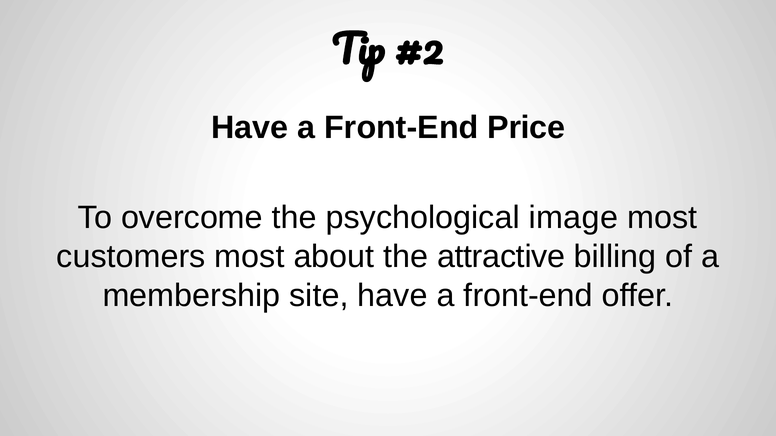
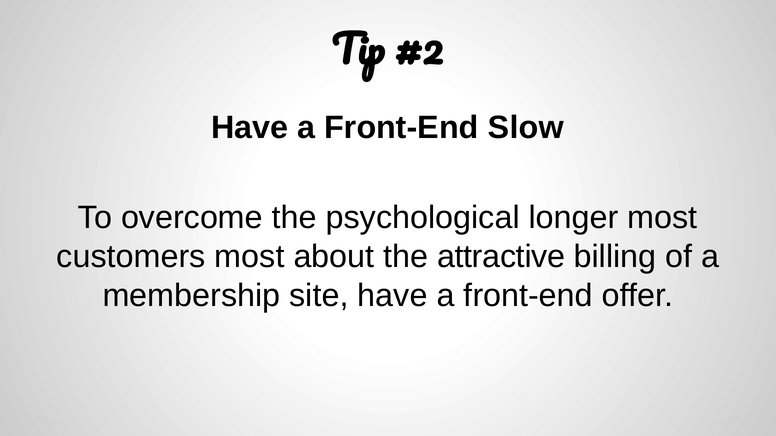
Price: Price -> Slow
image: image -> longer
